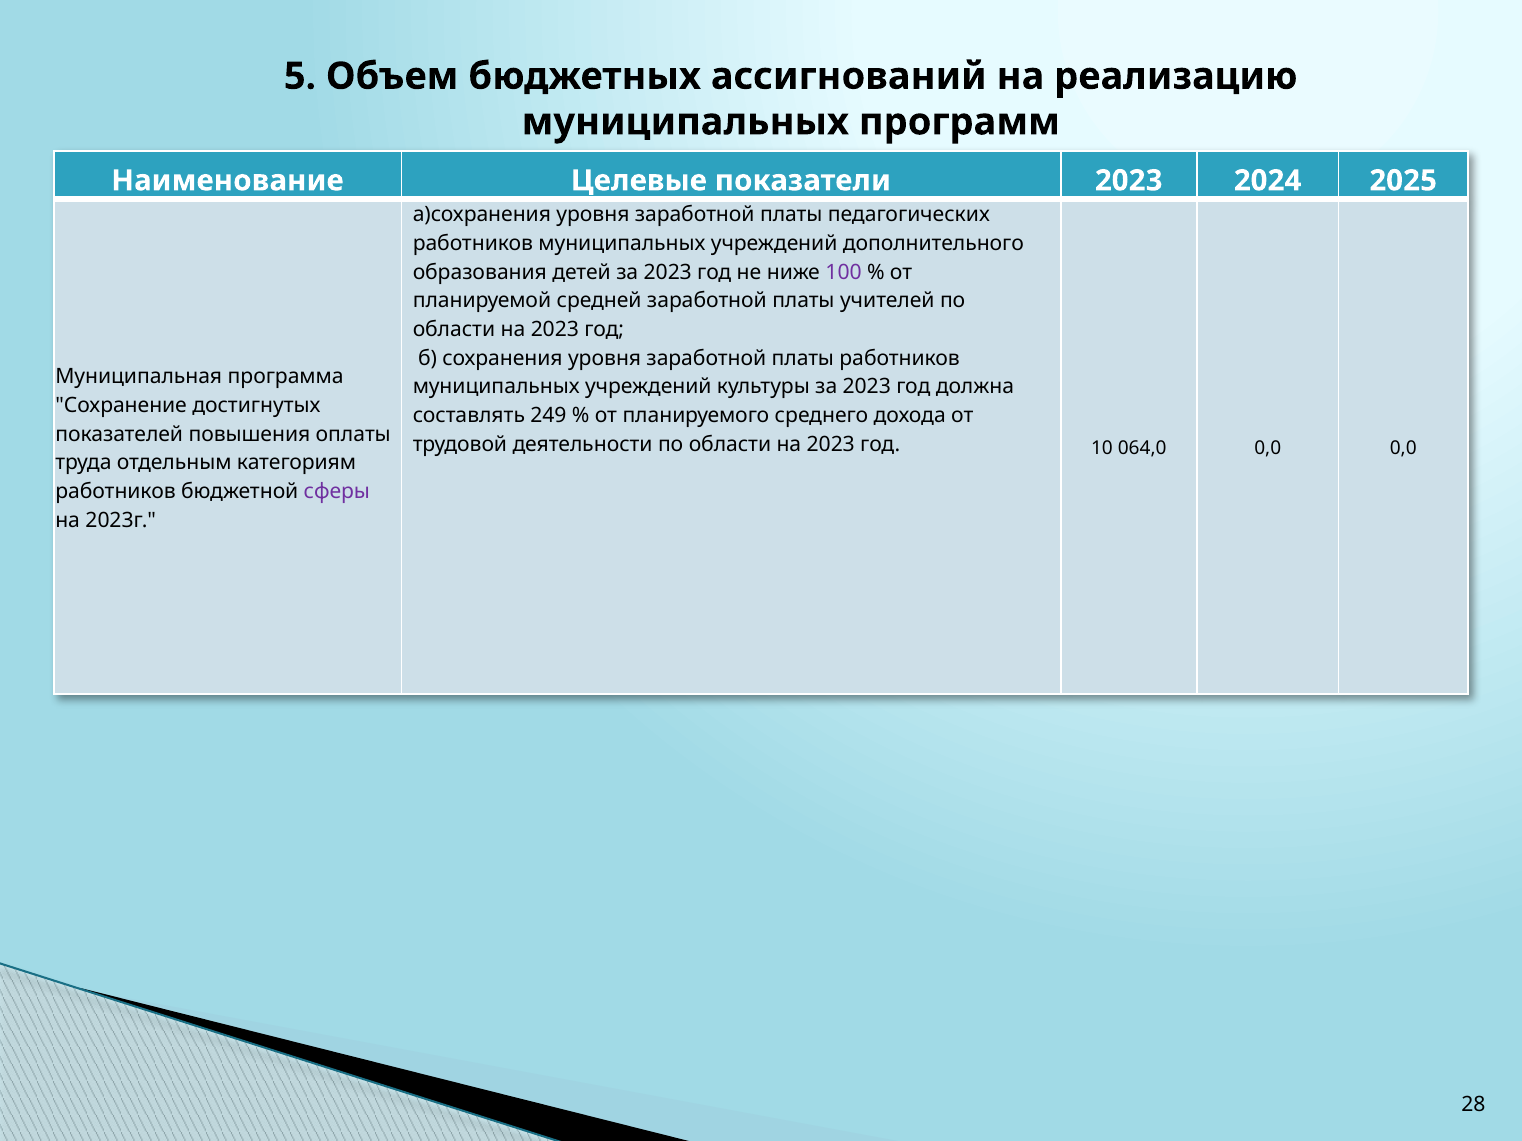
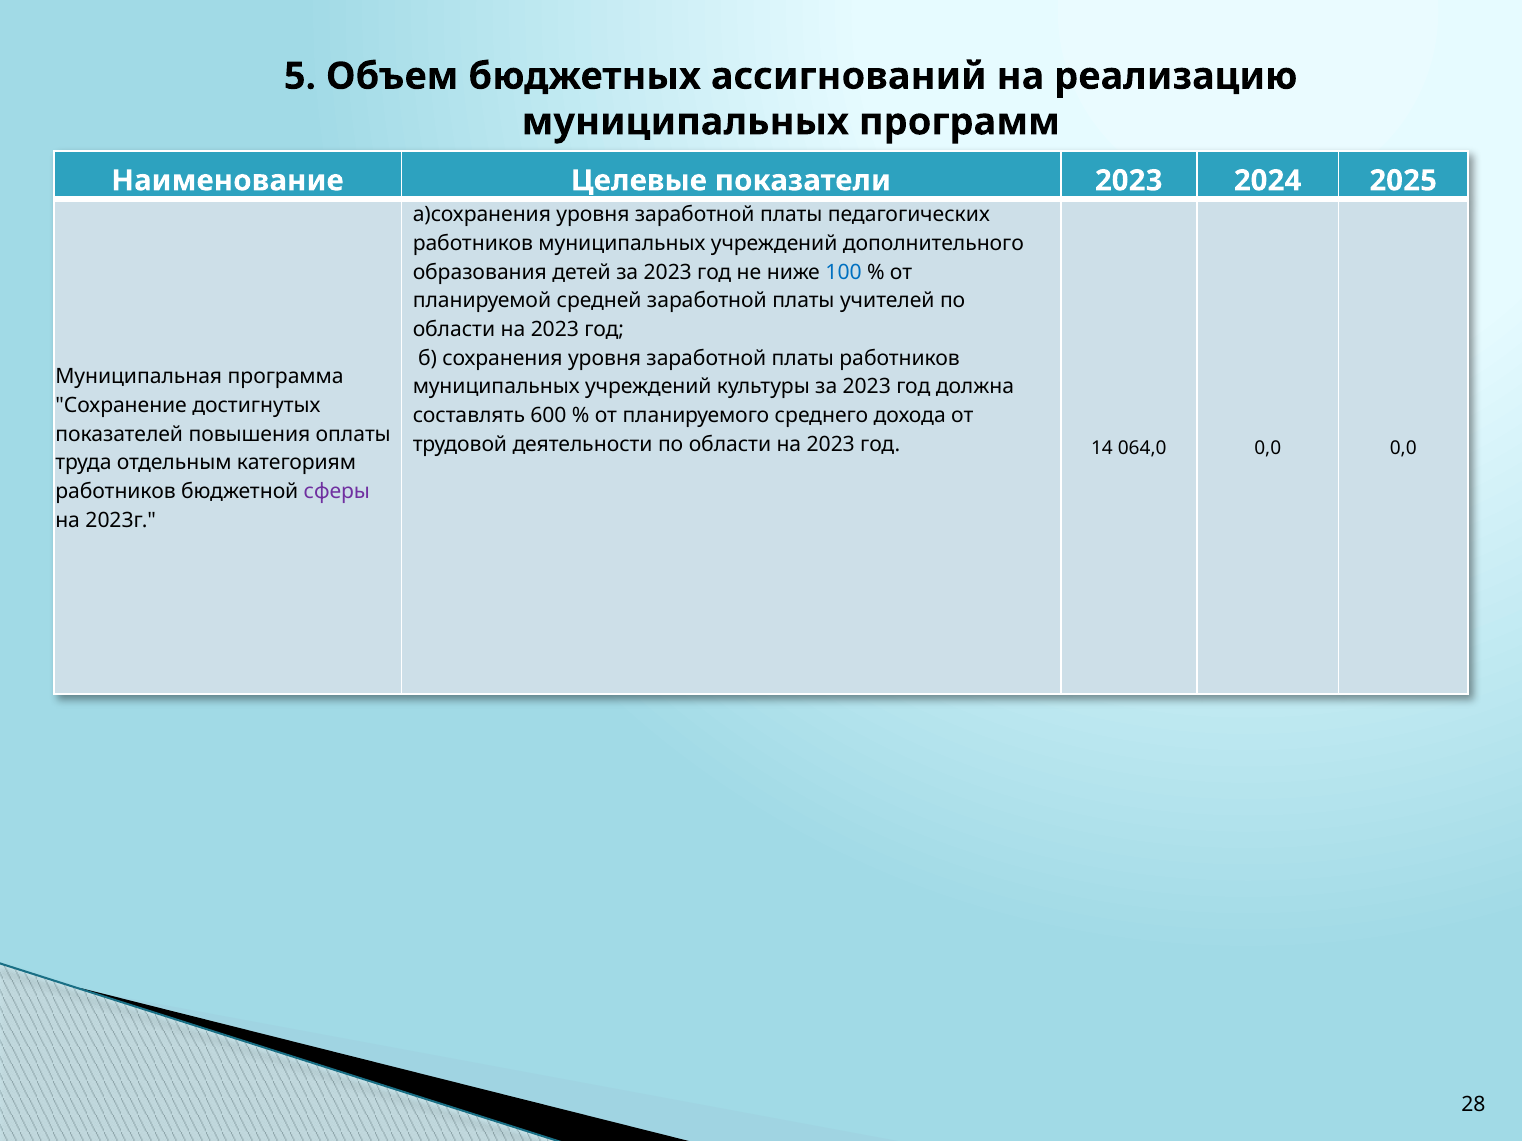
100 colour: purple -> blue
249: 249 -> 600
10: 10 -> 14
